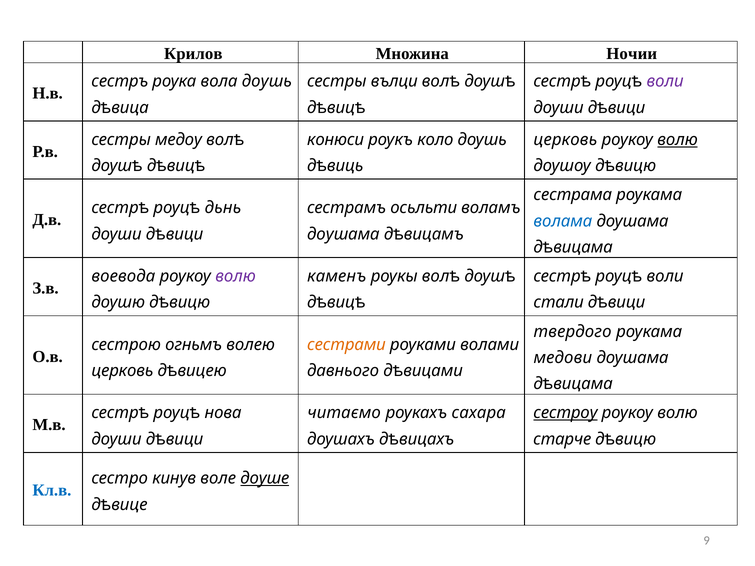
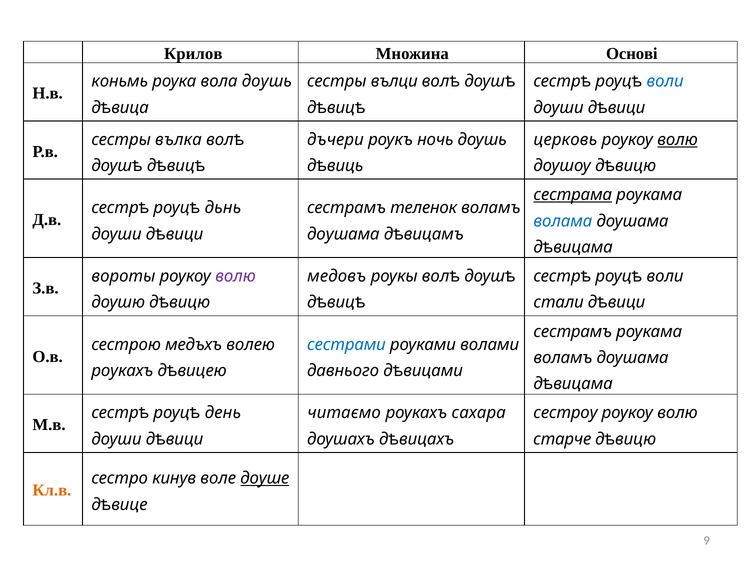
Ночии: Ночии -> Основі
сестръ: сестръ -> коньмь
воли at (665, 81) colour: purple -> blue
медоу: медоу -> вълка
конюси: конюси -> дъчери
коло: коло -> ночь
сестрама underline: none -> present
осьльти: осьльти -> теленок
воевода: воевода -> вороты
каменъ: каменъ -> медовъ
твердого at (573, 332): твердого -> сестрамъ
огньмъ: огньмъ -> медъхъ
сестрами colour: orange -> blue
медови at (563, 358): медови -> воламъ
церковь at (122, 371): церковь -> роукахъ
нова: нова -> день
сестроу underline: present -> none
Кл.в colour: blue -> orange
